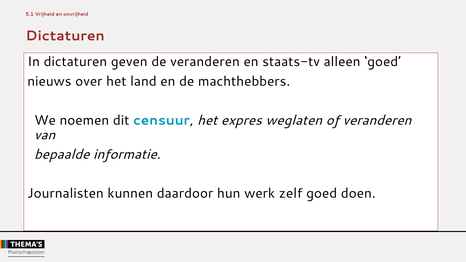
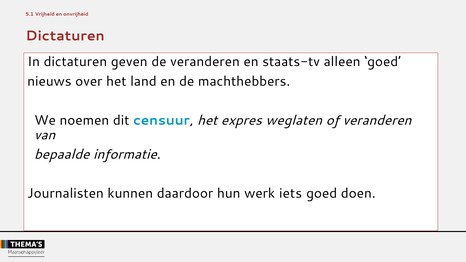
zelf: zelf -> iets
